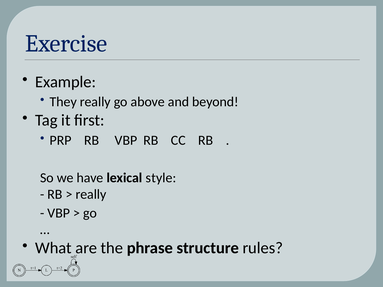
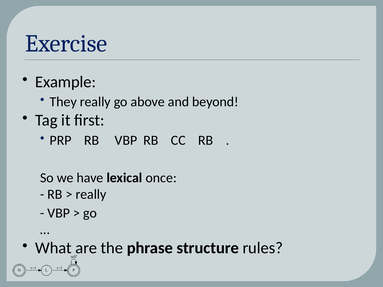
style: style -> once
